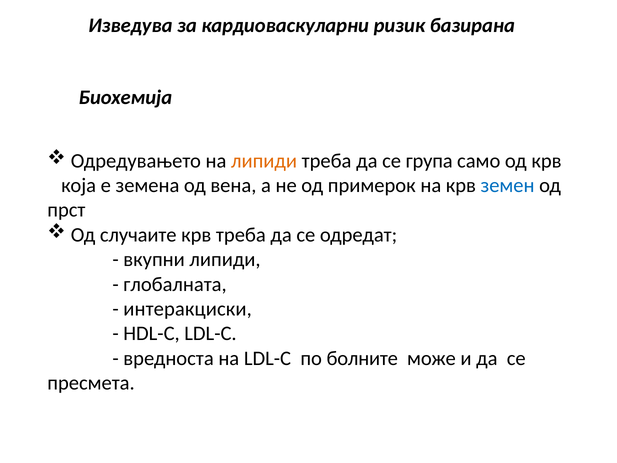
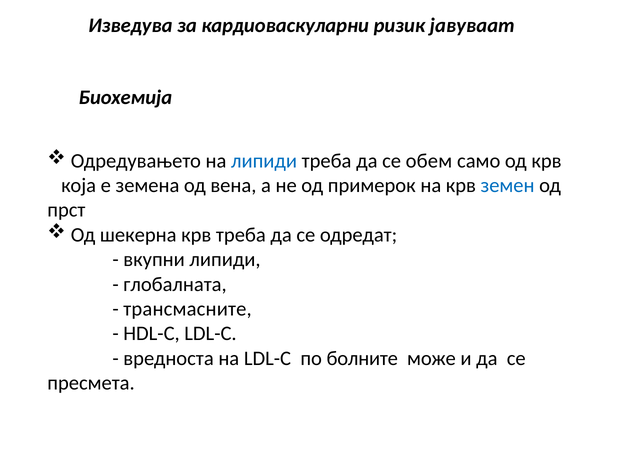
базирана: базирана -> јавуваат
липиди at (264, 161) colour: orange -> blue
група: група -> обем
случаите: случаите -> шекерна
интеракциски: интеракциски -> трансмасните
